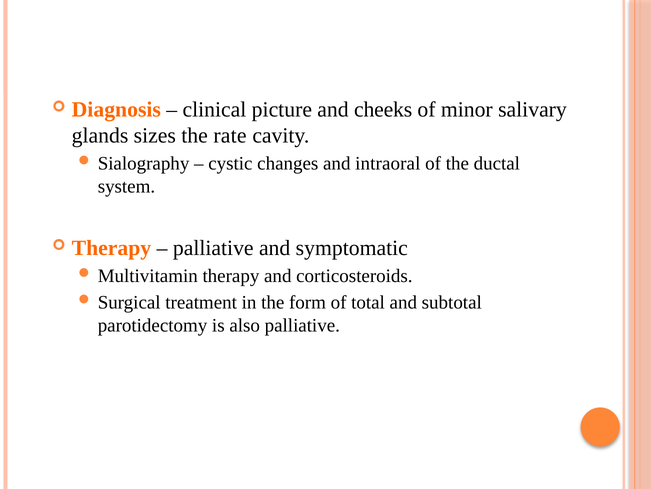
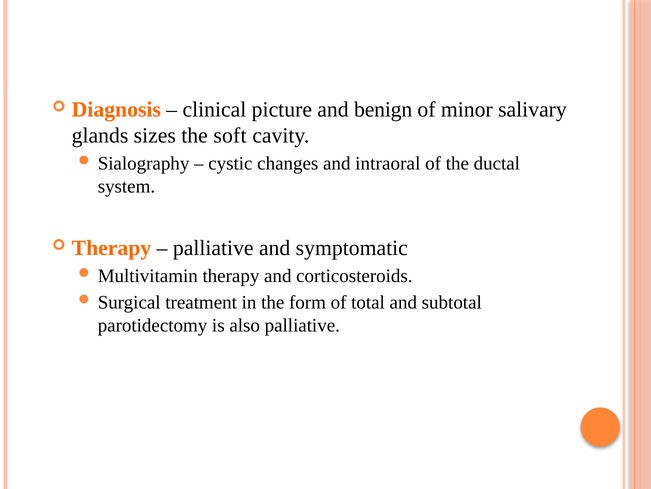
cheeks: cheeks -> benign
rate: rate -> soft
